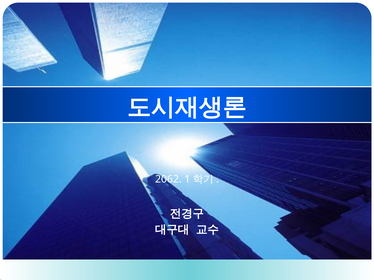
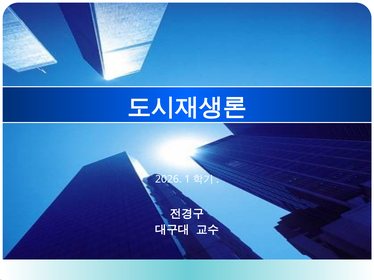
2062: 2062 -> 2026
